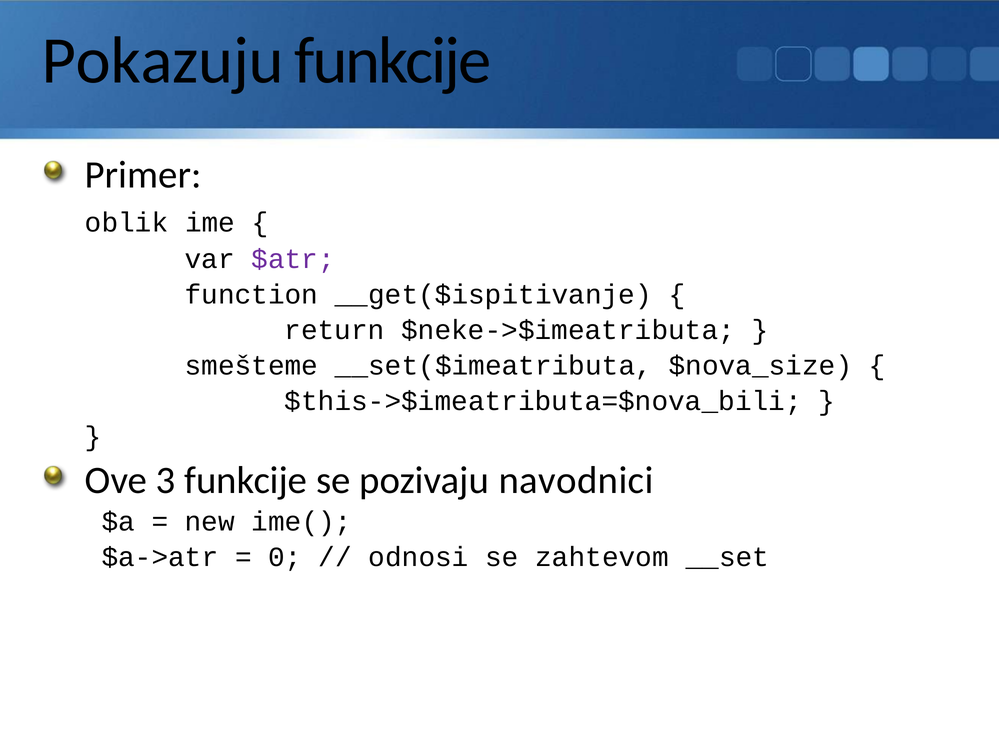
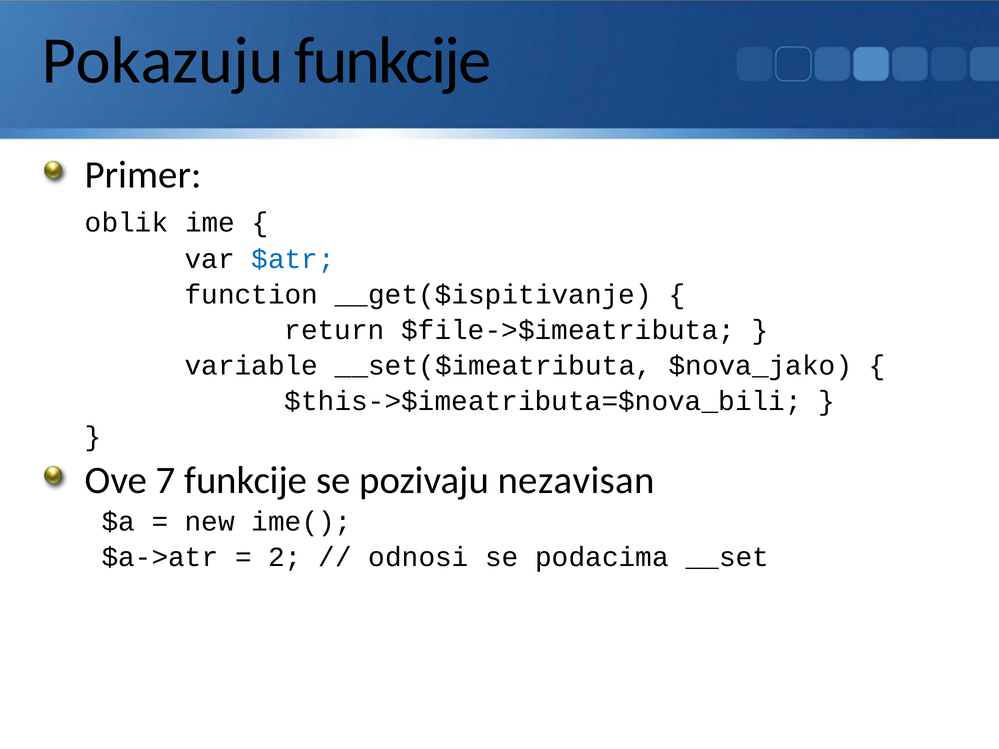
$atr colour: purple -> blue
$neke->$imeatributa: $neke->$imeatributa -> $file->$imeatributa
smešteme: smešteme -> variable
$nova_size: $nova_size -> $nova_jako
3: 3 -> 7
navodnici: navodnici -> nezavisan
0: 0 -> 2
zahtevom: zahtevom -> podacima
